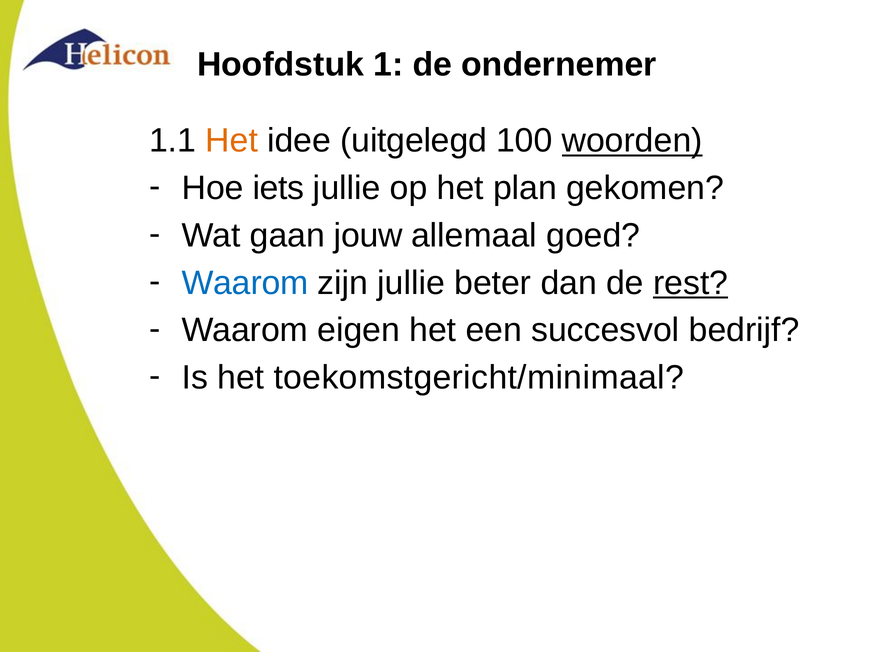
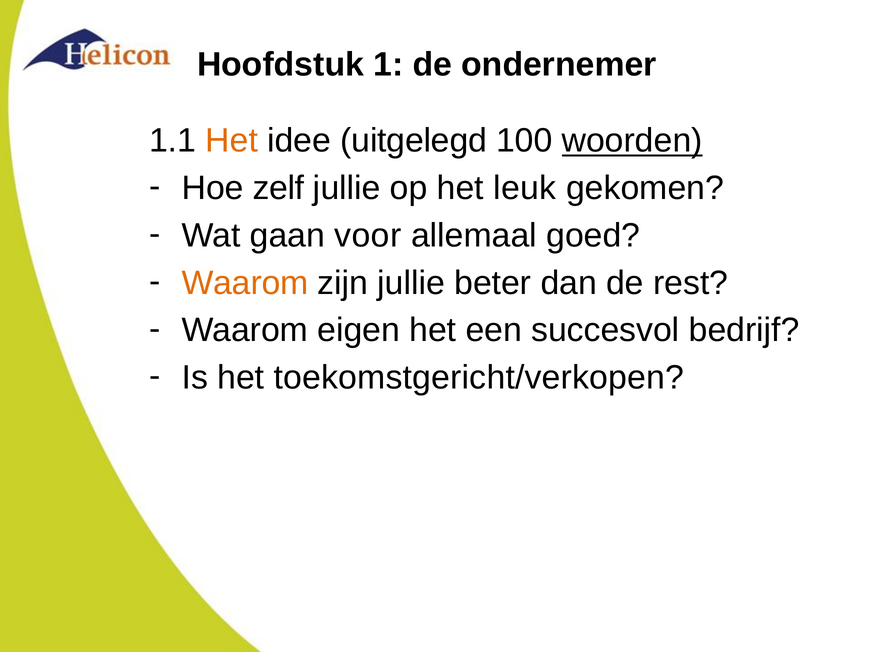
iets: iets -> zelf
plan: plan -> leuk
jouw: jouw -> voor
Waarom at (245, 283) colour: blue -> orange
rest underline: present -> none
toekomstgericht/minimaal: toekomstgericht/minimaal -> toekomstgericht/verkopen
